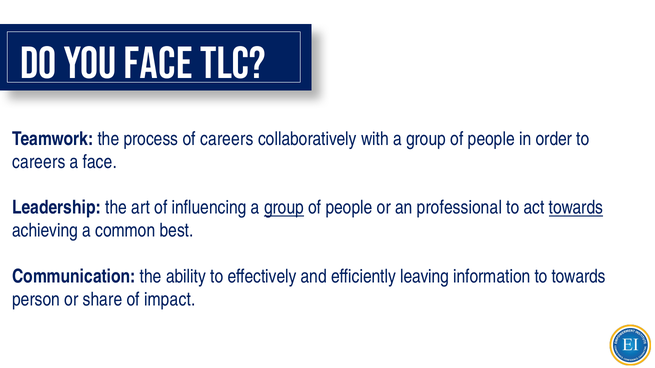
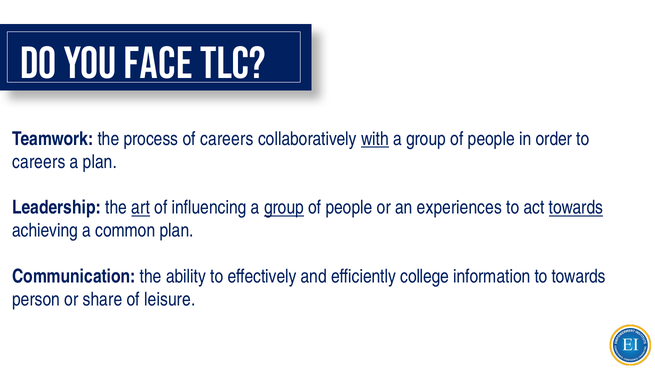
with underline: none -> present
a face: face -> plan
art underline: none -> present
professional: professional -> experiences
common best: best -> plan
leaving: leaving -> college
impact: impact -> leisure
